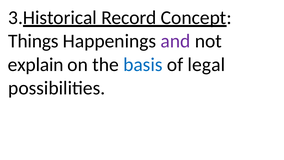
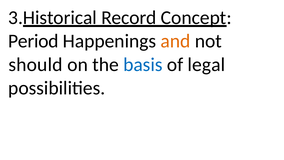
Things: Things -> Period
and colour: purple -> orange
explain: explain -> should
